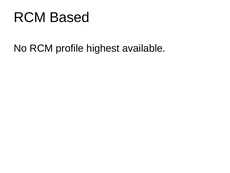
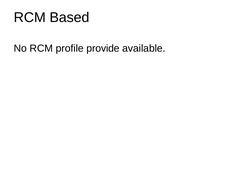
highest: highest -> provide
